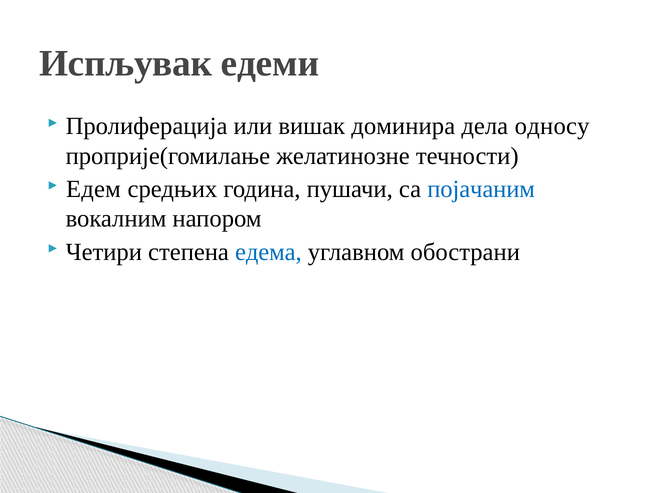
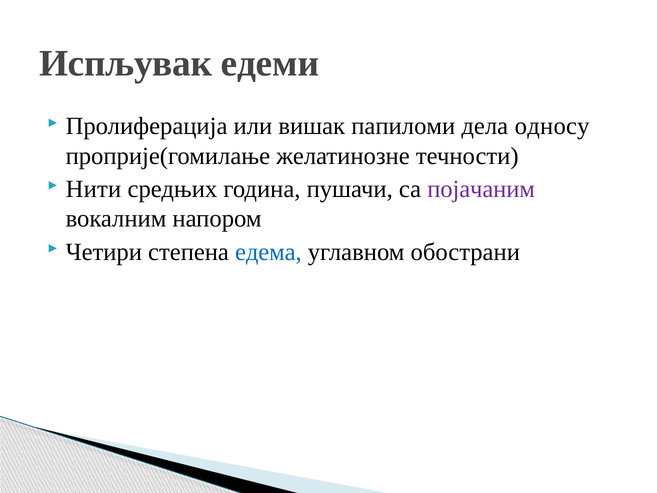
доминира: доминира -> папиломи
Едем: Едем -> Нити
појачаним colour: blue -> purple
